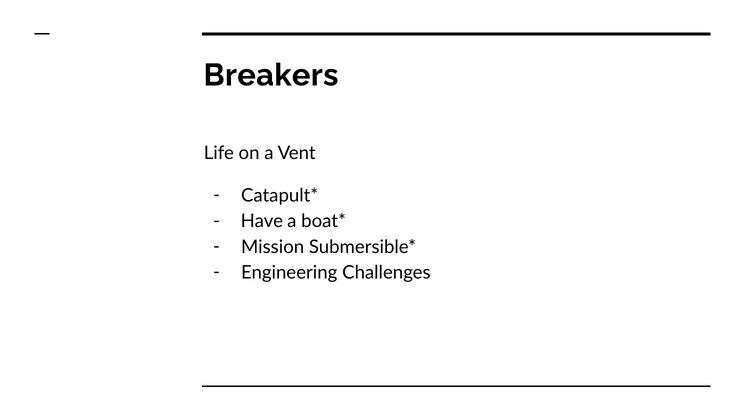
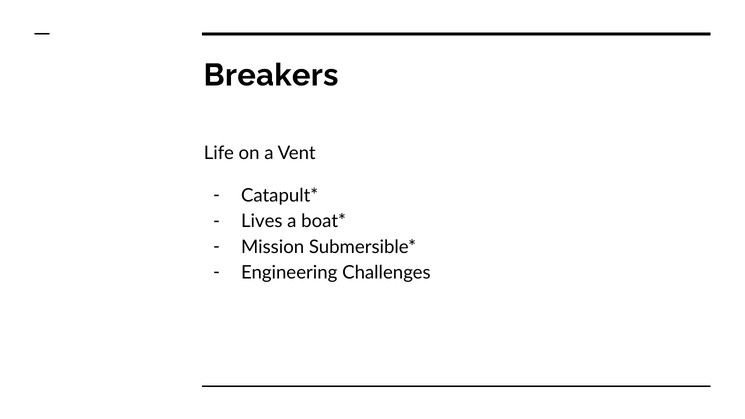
Have: Have -> Lives
